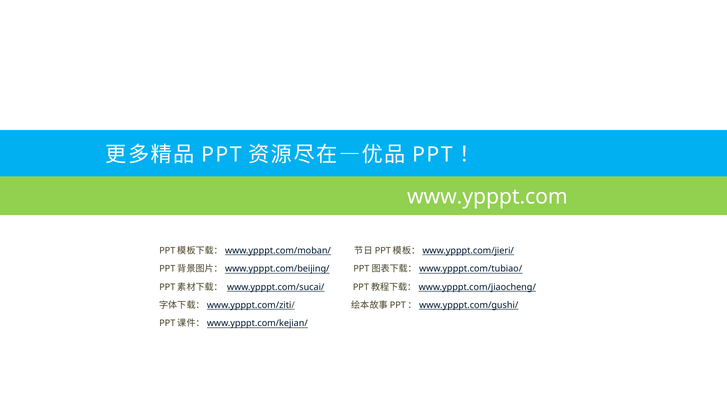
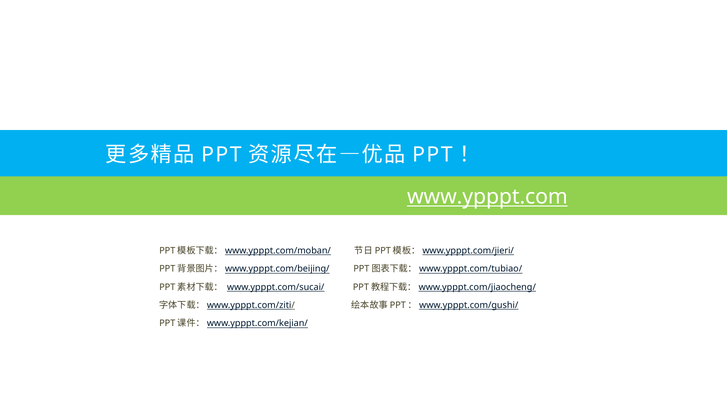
www.ypppt.com underline: none -> present
